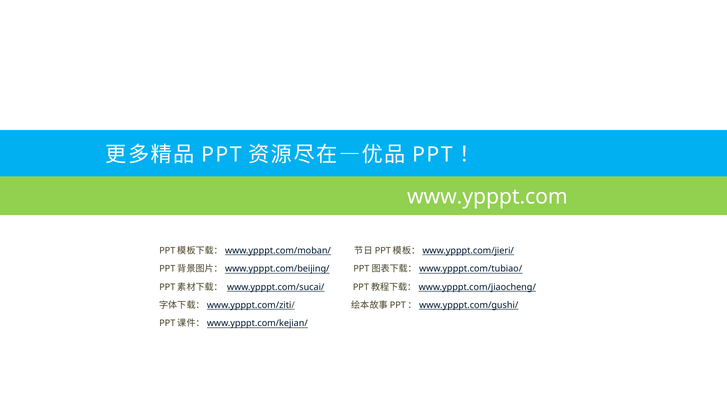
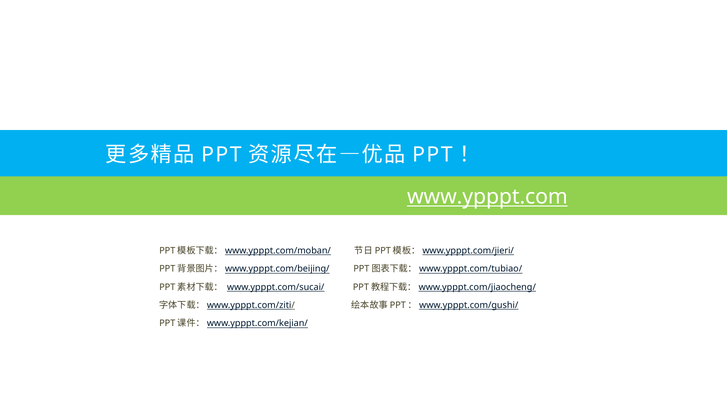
www.ypppt.com underline: none -> present
